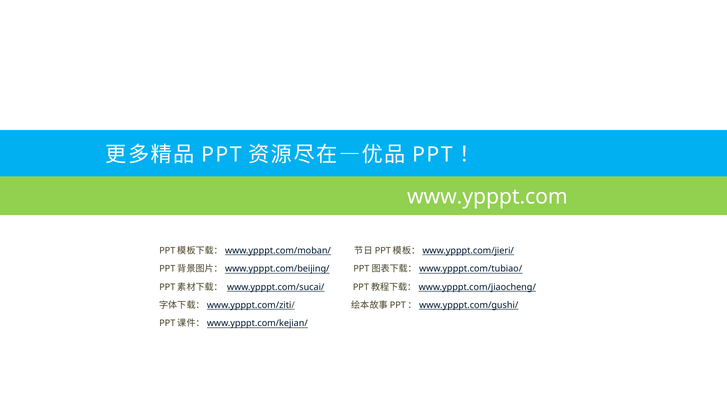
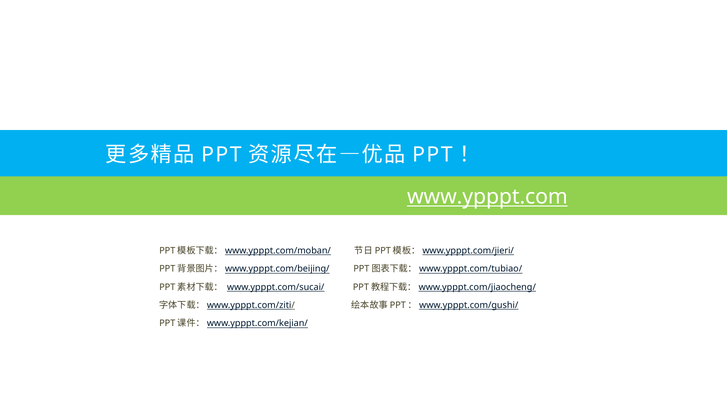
www.ypppt.com underline: none -> present
